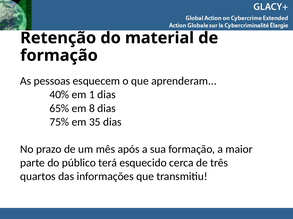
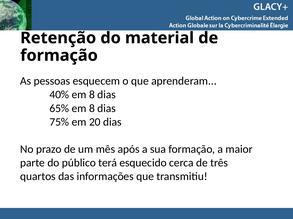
40% em 1: 1 -> 8
35: 35 -> 20
